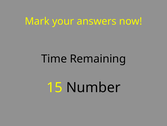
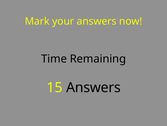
15 Number: Number -> Answers
